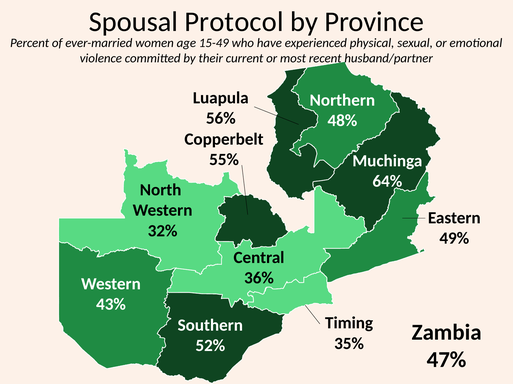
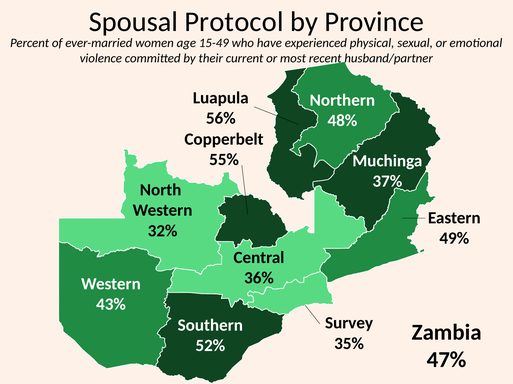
64%: 64% -> 37%
Timing: Timing -> Survey
